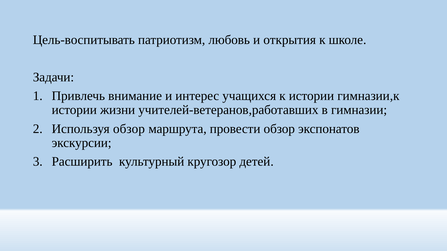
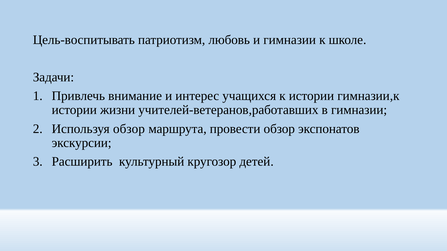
и открытия: открытия -> гимназии
